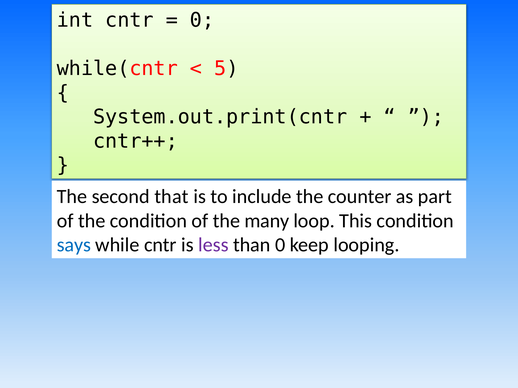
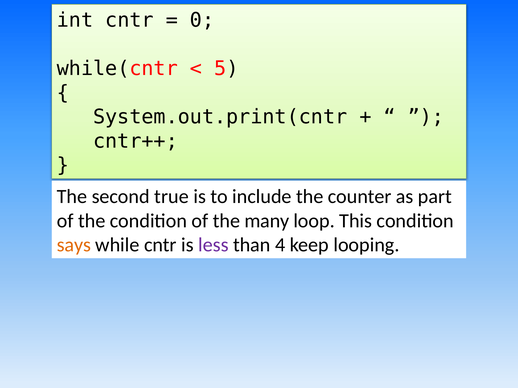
that: that -> true
says colour: blue -> orange
than 0: 0 -> 4
